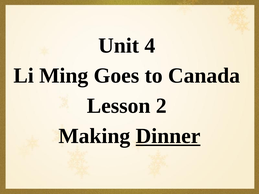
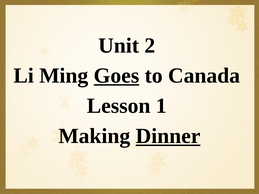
4: 4 -> 2
Goes underline: none -> present
2: 2 -> 1
